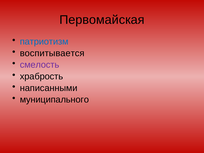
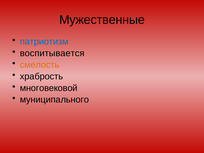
Первомайская: Первомайская -> Мужественные
смелость colour: purple -> orange
написанными: написанными -> многовековой
